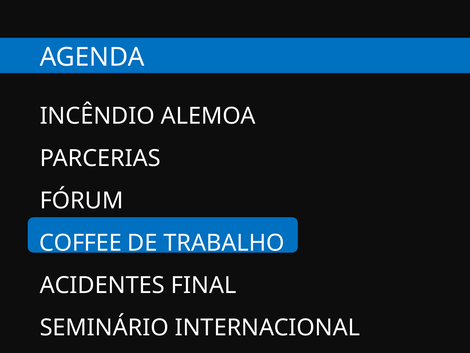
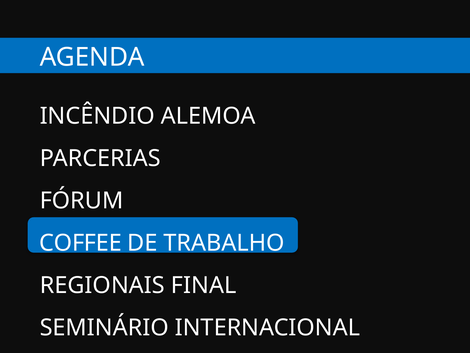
ACIDENTES: ACIDENTES -> REGIONAIS
